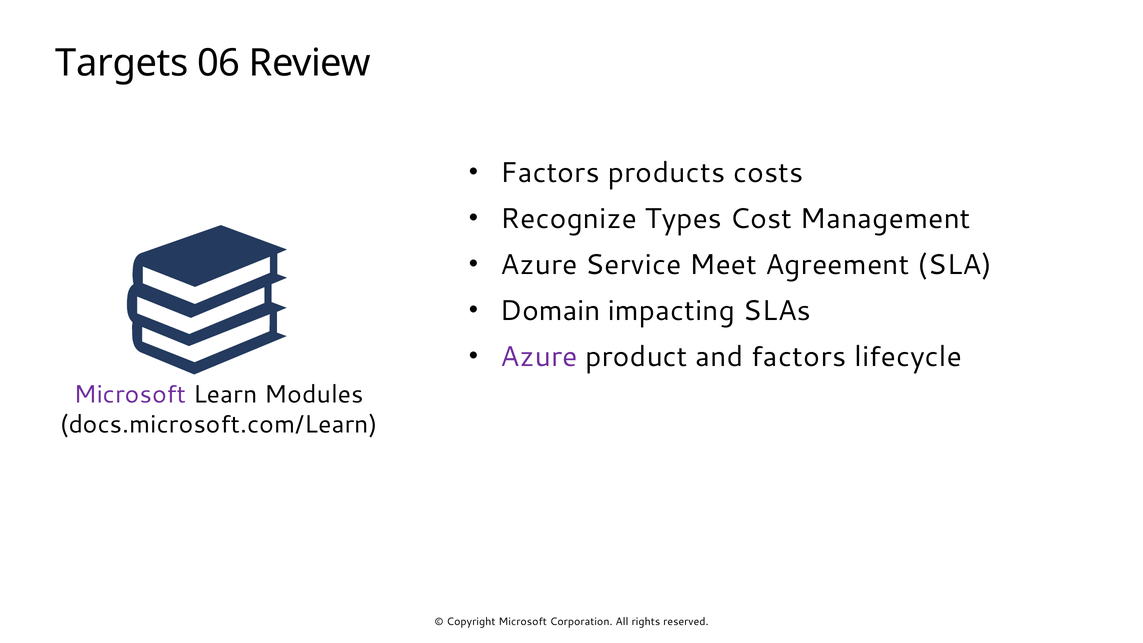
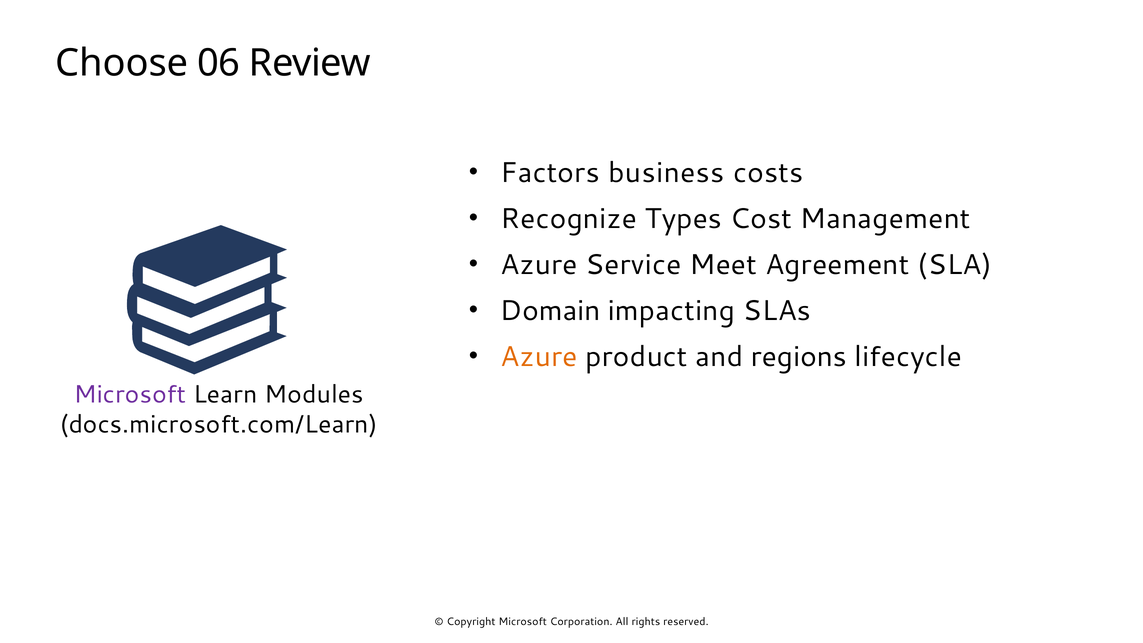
Targets: Targets -> Choose
products: products -> business
Azure at (539, 357) colour: purple -> orange
and factors: factors -> regions
